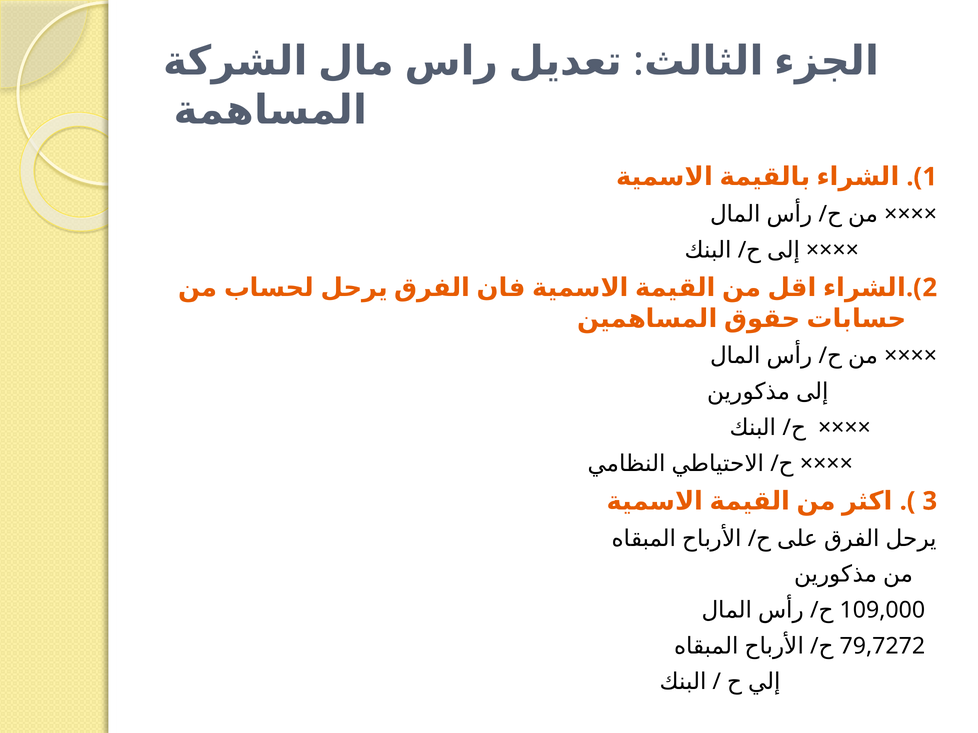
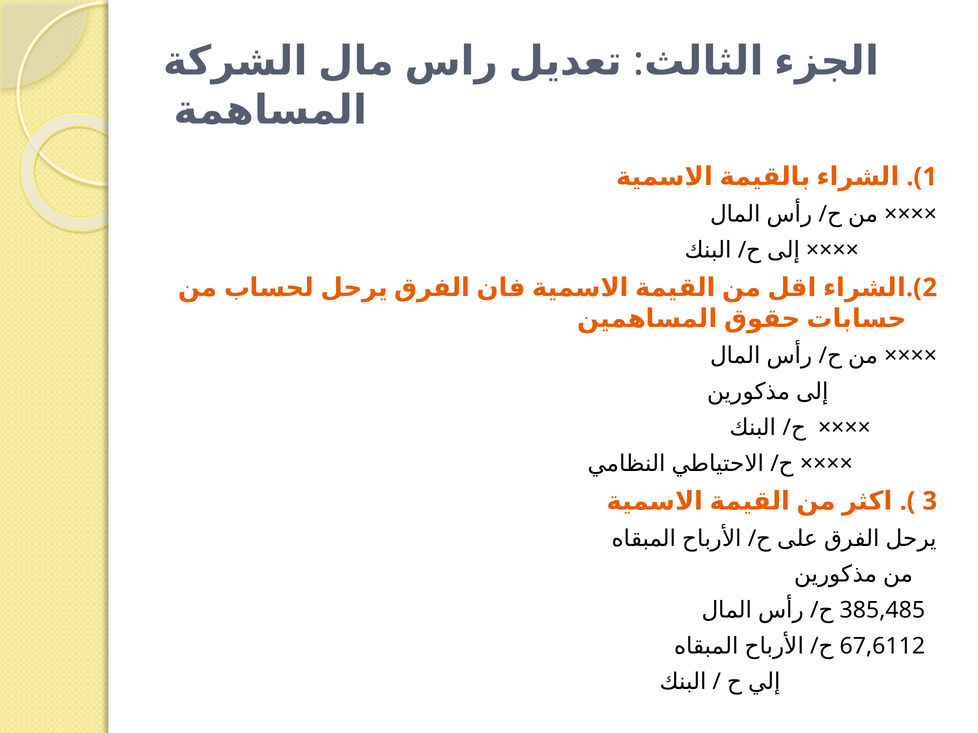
109,000: 109,000 -> 385,485
79,7272: 79,7272 -> 67,6112
